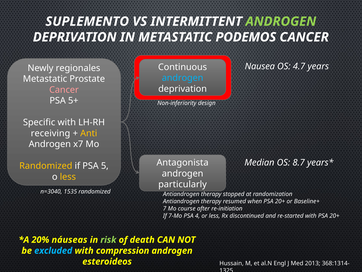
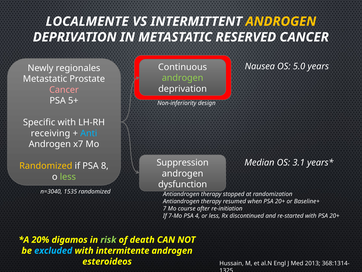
SUPLEMENTO: SUPLEMENTO -> LOCALMENTE
ANDROGEN at (281, 21) colour: light green -> yellow
PODEMOS: PODEMOS -> RESERVED
4.7: 4.7 -> 5.0
androgen at (183, 78) colour: light blue -> light green
Anti colour: yellow -> light blue
Antagonista: Antagonista -> Suppression
8.7: 8.7 -> 3.1
5: 5 -> 8
less at (68, 177) colour: yellow -> light green
particularly: particularly -> dysfunction
náuseas: náuseas -> digamos
compression: compression -> intermitente
